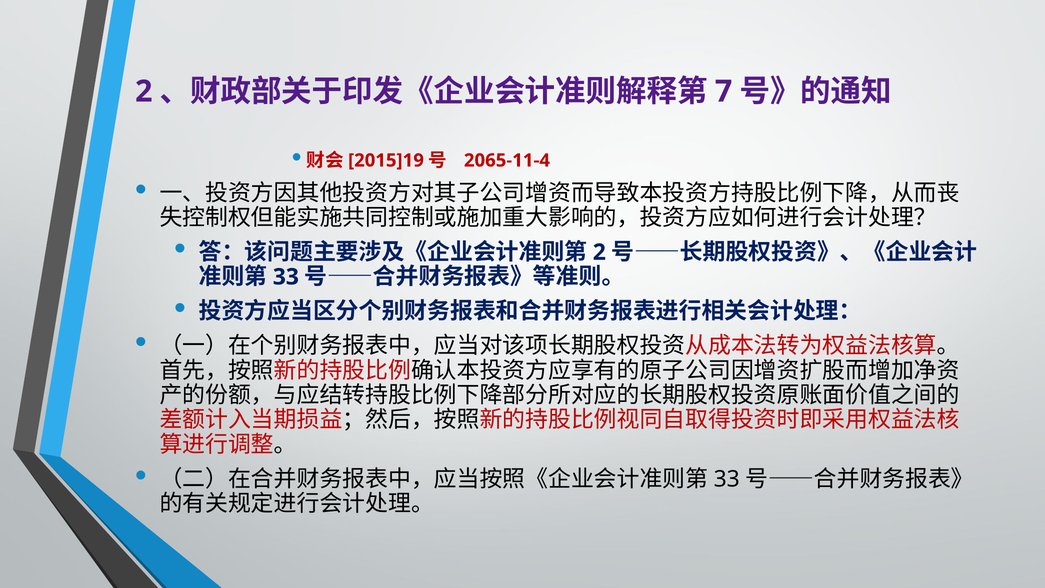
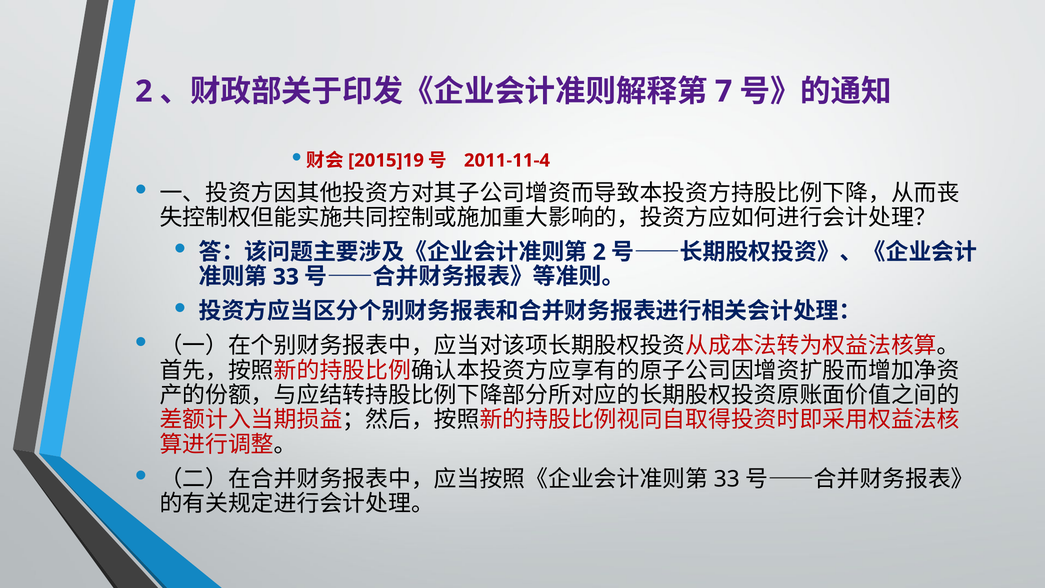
2065-11-4: 2065-11-4 -> 2011-11-4
